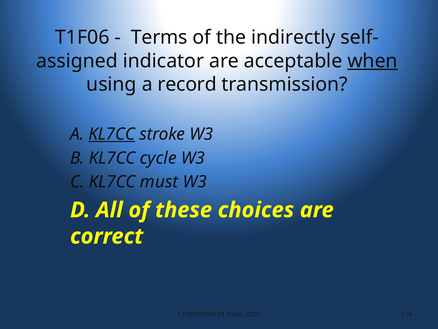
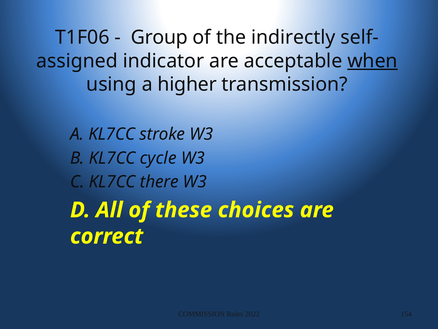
Terms: Terms -> Group
record: record -> higher
KL7CC at (112, 134) underline: present -> none
must: must -> there
